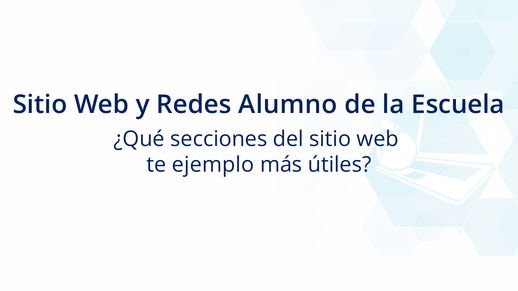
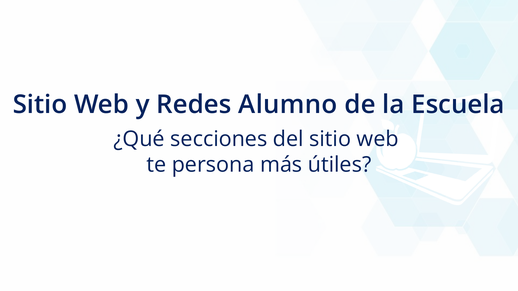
ejemplo: ejemplo -> persona
